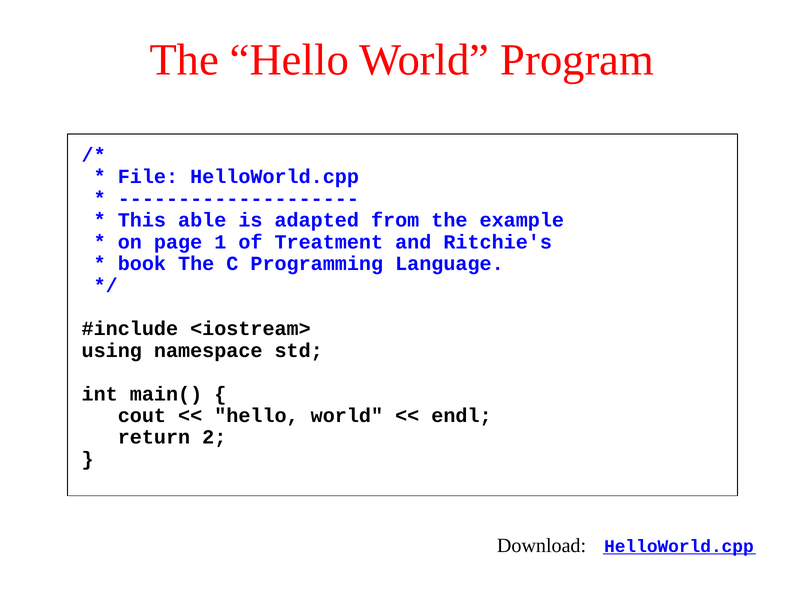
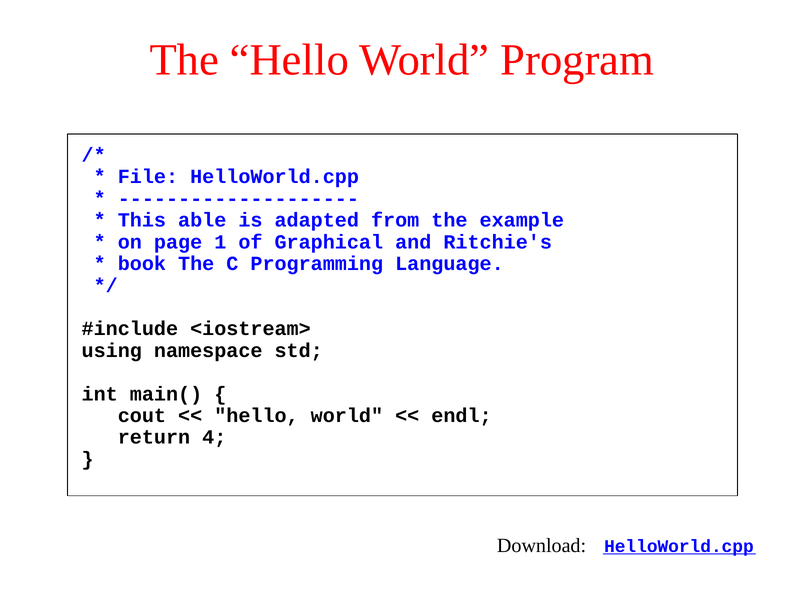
Treatment: Treatment -> Graphical
2: 2 -> 4
